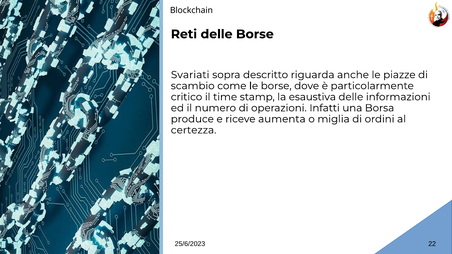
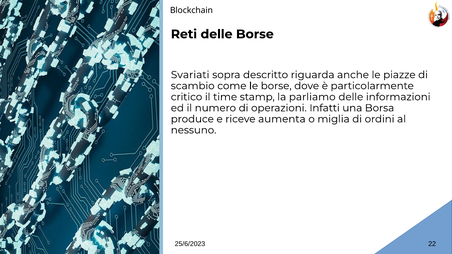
esaustiva: esaustiva -> parliamo
certezza: certezza -> nessuno
